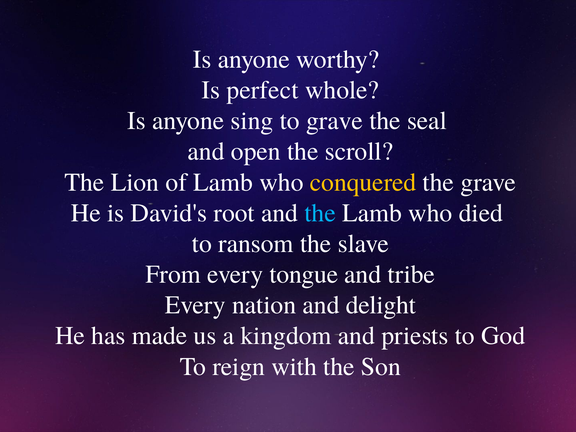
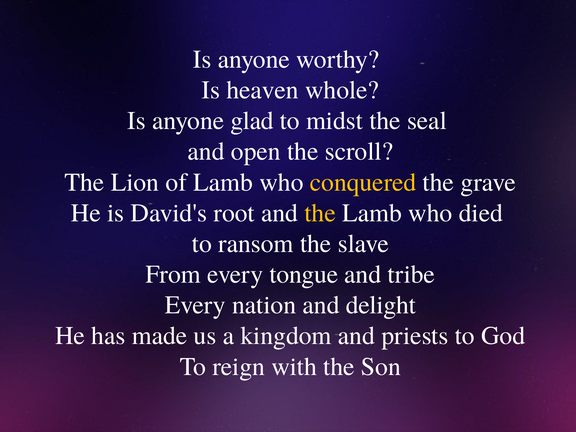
perfect: perfect -> heaven
sing: sing -> glad
to grave: grave -> midst
the at (320, 213) colour: light blue -> yellow
